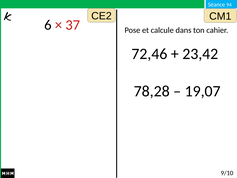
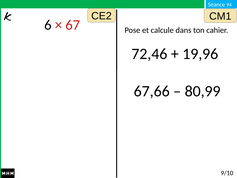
37: 37 -> 67
23,42: 23,42 -> 19,96
78,28: 78,28 -> 67,66
19,07: 19,07 -> 80,99
